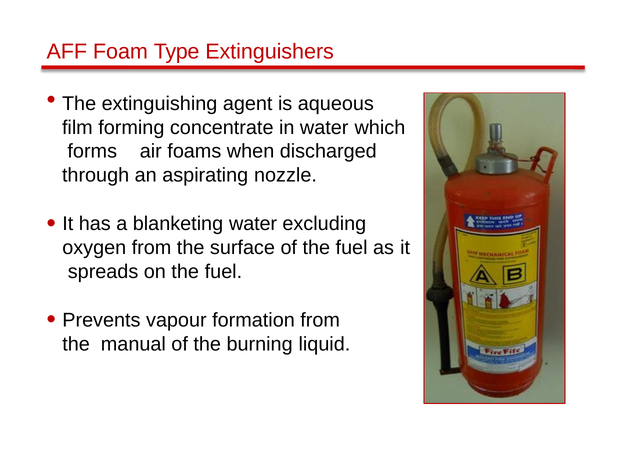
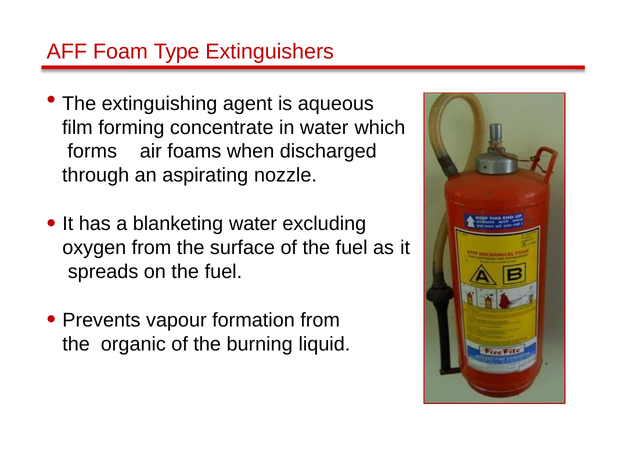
manual: manual -> organic
